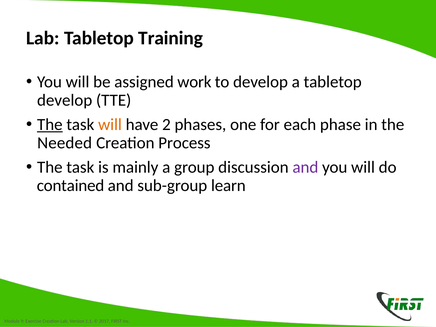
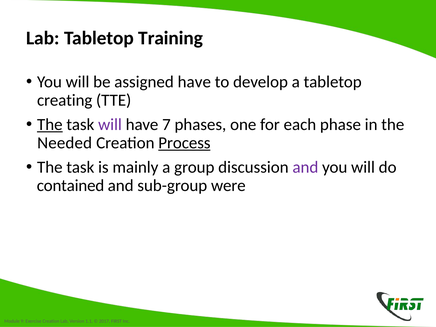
assigned work: work -> have
develop at (65, 100): develop -> creating
will at (110, 124) colour: orange -> purple
2: 2 -> 7
Process underline: none -> present
learn: learn -> were
